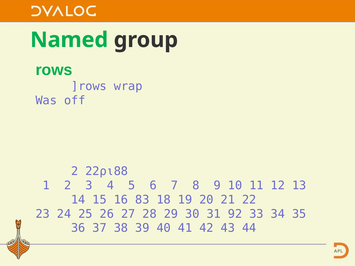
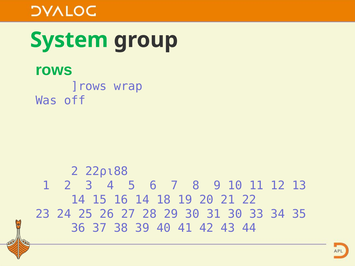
Named: Named -> System
16 83: 83 -> 14
31 92: 92 -> 30
